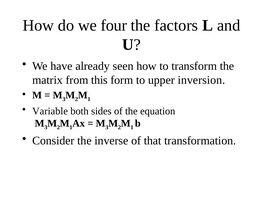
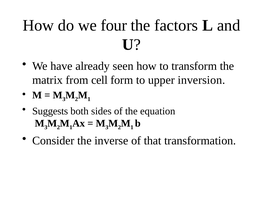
this: this -> cell
Variable: Variable -> Suggests
